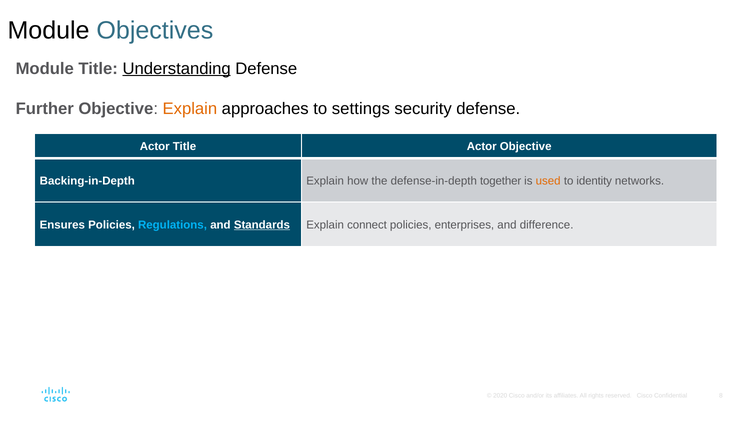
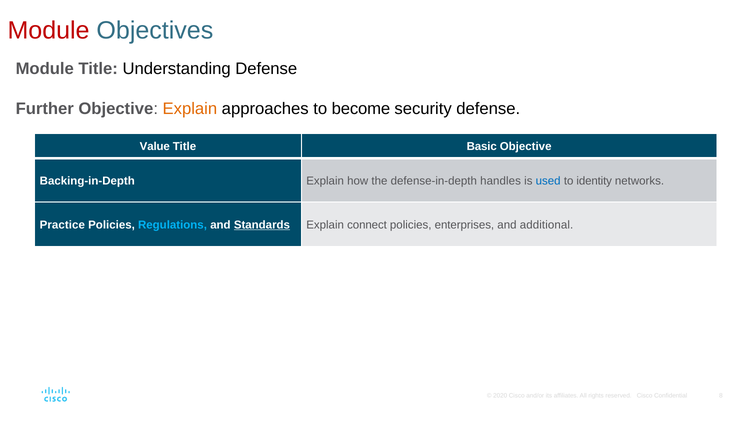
Module at (49, 30) colour: black -> red
Understanding underline: present -> none
settings: settings -> become
Actor at (155, 147): Actor -> Value
Title Actor: Actor -> Basic
together: together -> handles
used colour: orange -> blue
Ensures: Ensures -> Practice
difference: difference -> additional
